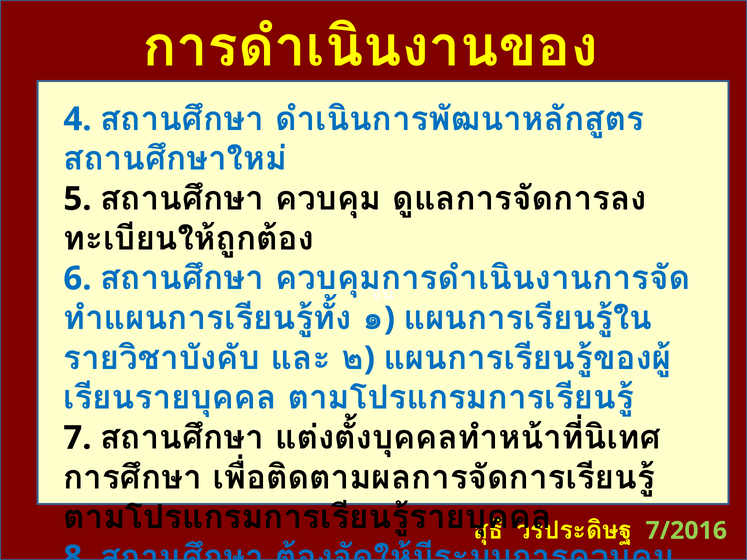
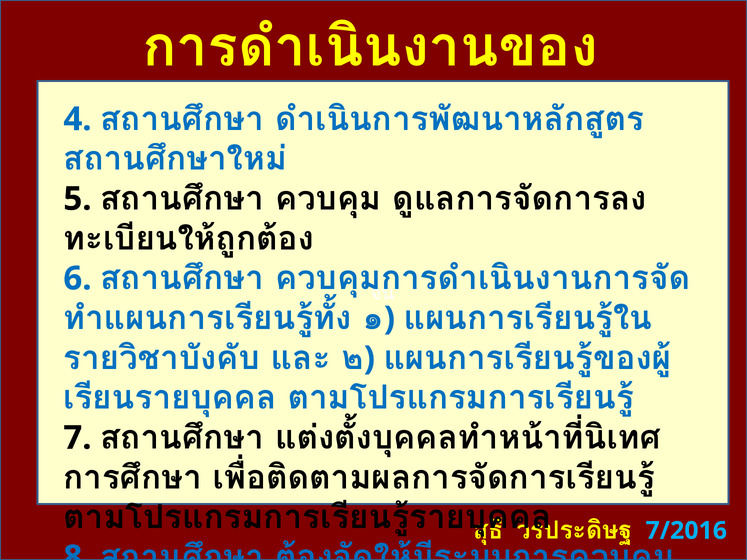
7/2016 colour: light green -> light blue
